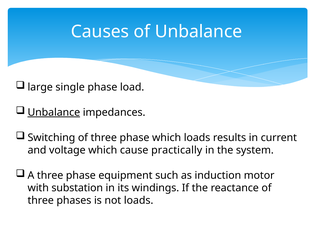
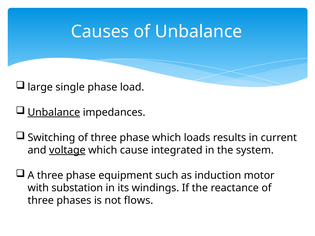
voltage underline: none -> present
practically: practically -> integrated
not loads: loads -> flows
